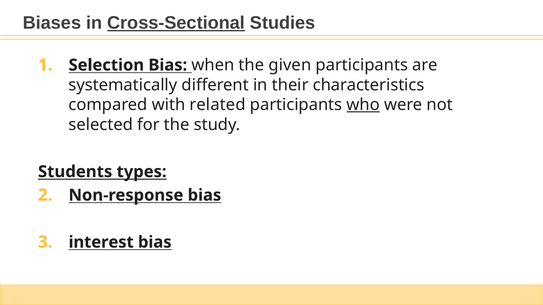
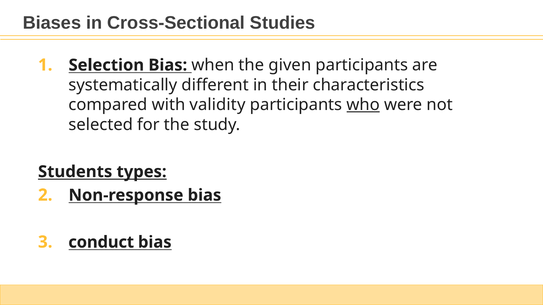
Cross-Sectional underline: present -> none
related: related -> validity
interest: interest -> conduct
